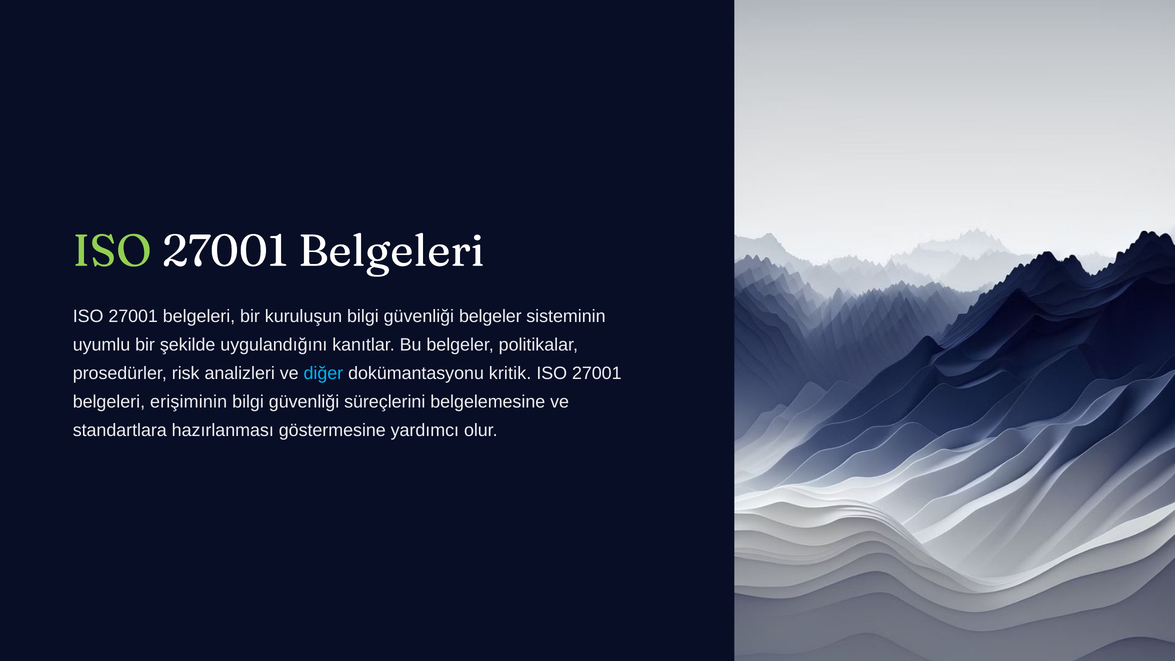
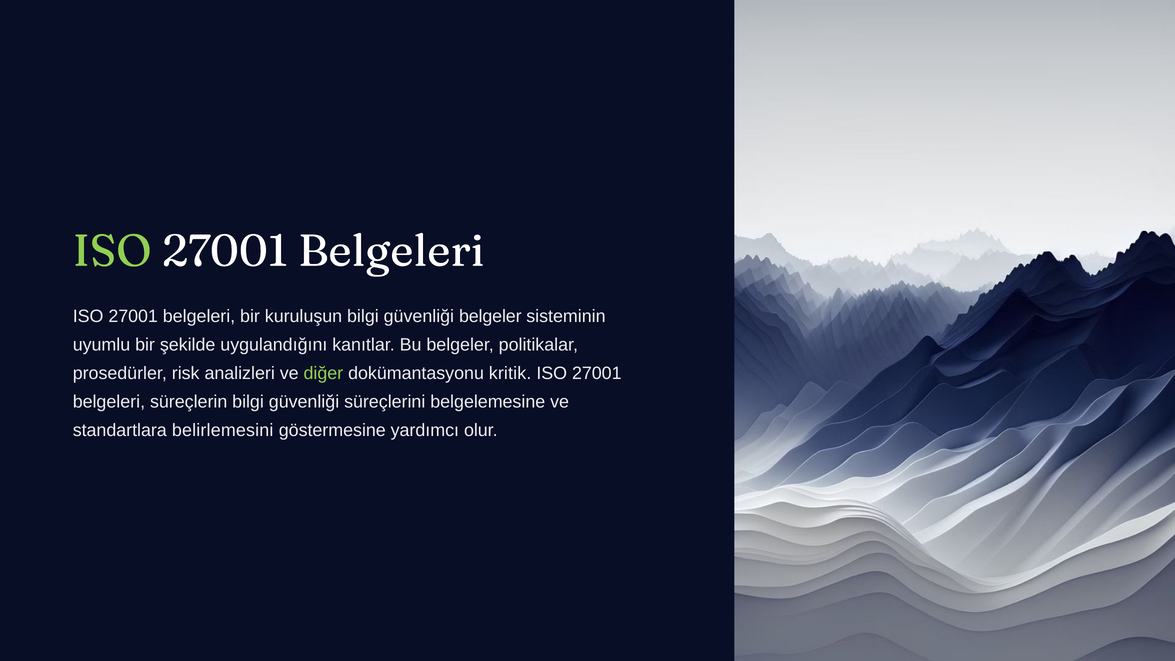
diğer colour: light blue -> light green
erişiminin: erişiminin -> süreçlerin
hazırlanması: hazırlanması -> belirlemesini
